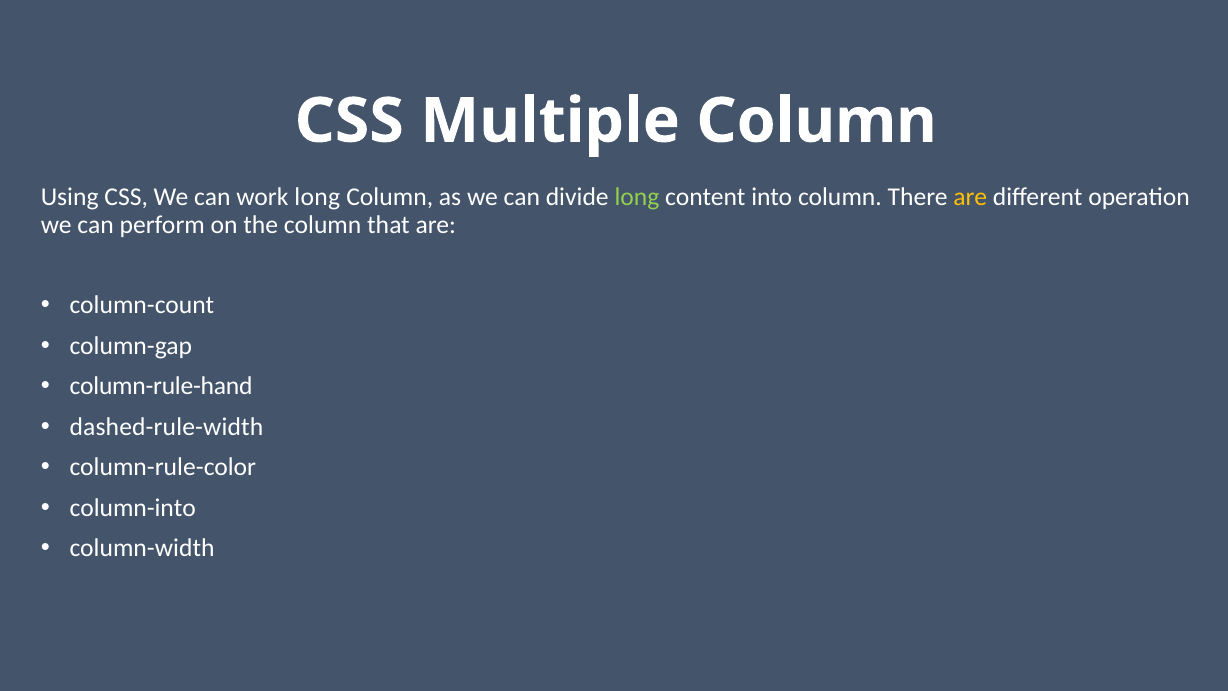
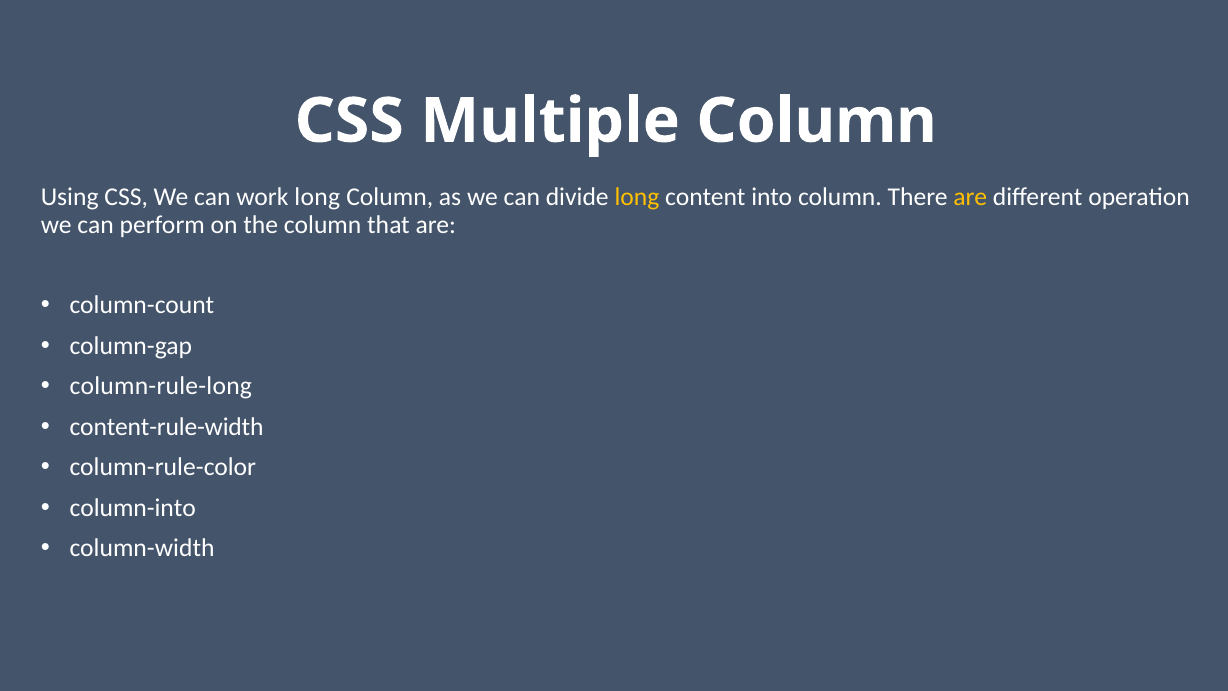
long at (637, 197) colour: light green -> yellow
column-rule-hand: column-rule-hand -> column-rule-long
dashed-rule-width: dashed-rule-width -> content-rule-width
